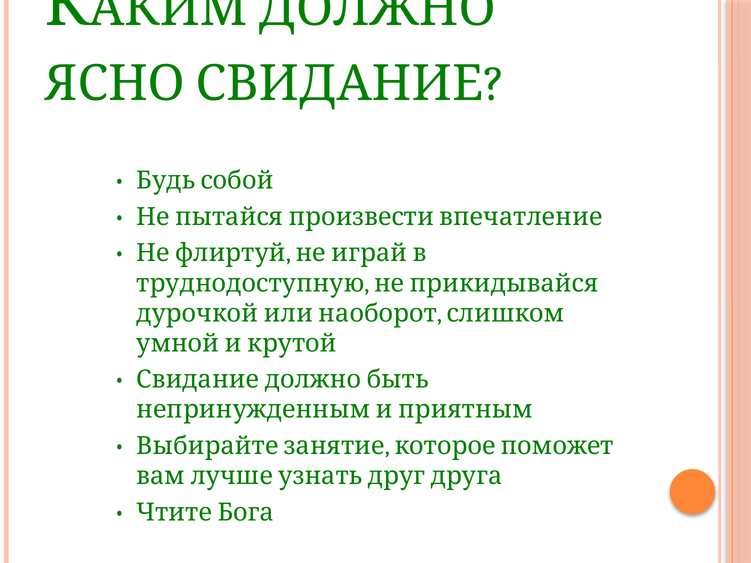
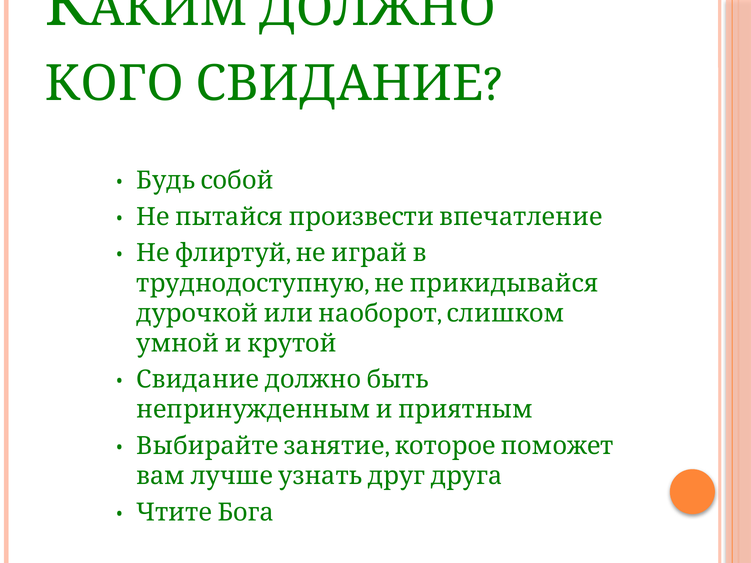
ЯСНО: ЯСНО -> КОГО
